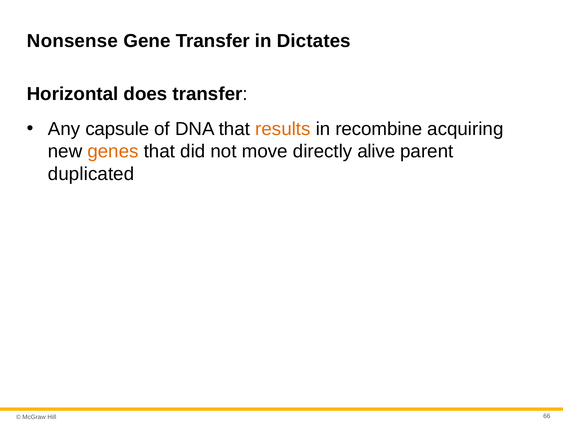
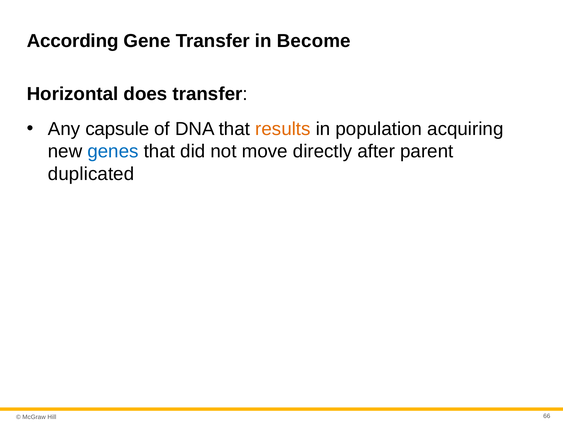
Nonsense: Nonsense -> According
Dictates: Dictates -> Become
recombine: recombine -> population
genes colour: orange -> blue
alive: alive -> after
